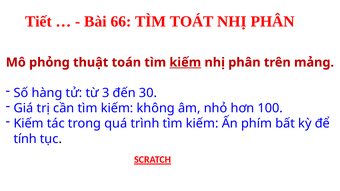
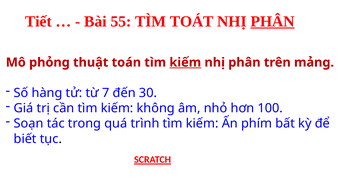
66: 66 -> 55
PHÂN at (273, 21) underline: none -> present
3: 3 -> 7
Kiếm at (29, 124): Kiếm -> Soạn
tính: tính -> biết
